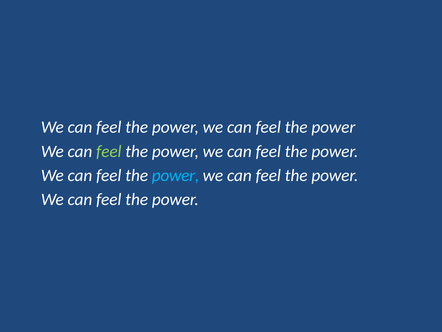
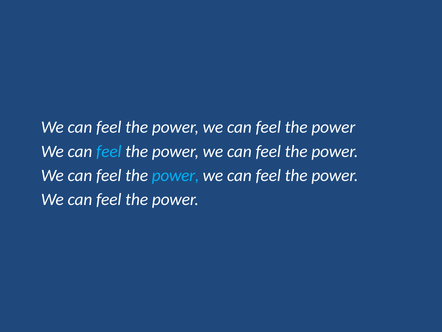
feel at (109, 151) colour: light green -> light blue
